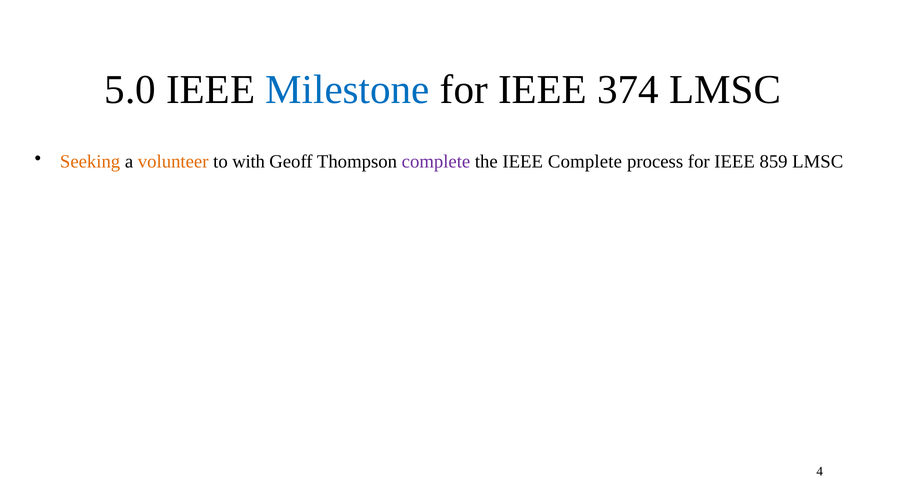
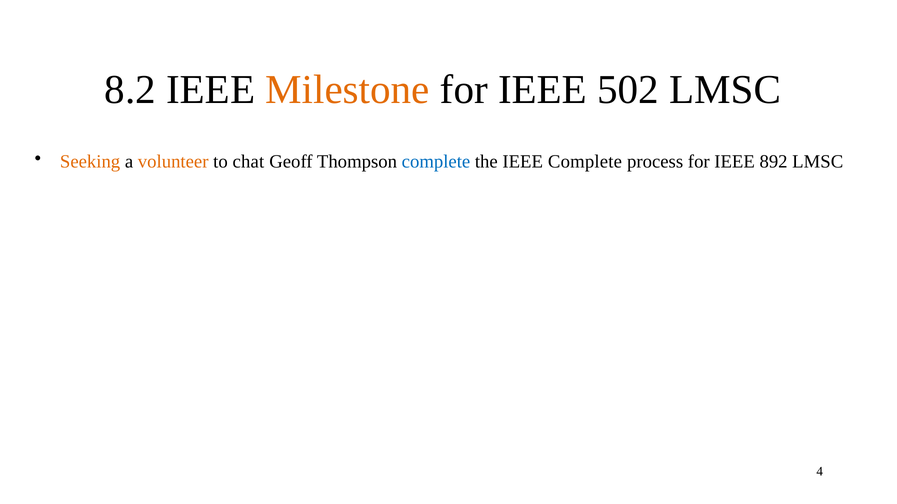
5.0: 5.0 -> 8.2
Milestone colour: blue -> orange
374: 374 -> 502
with: with -> chat
complete at (436, 162) colour: purple -> blue
859: 859 -> 892
